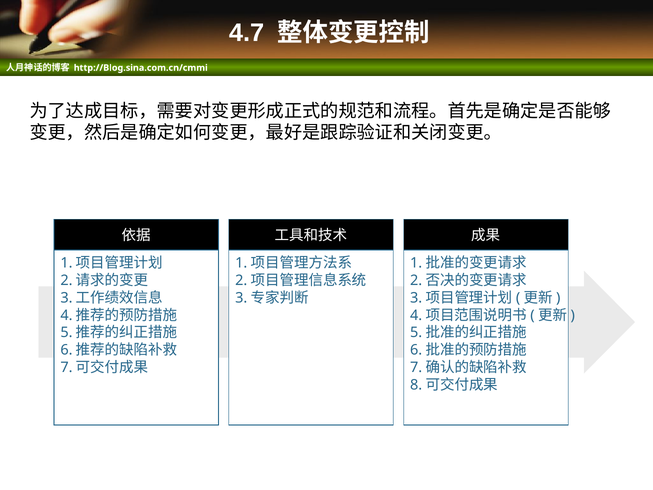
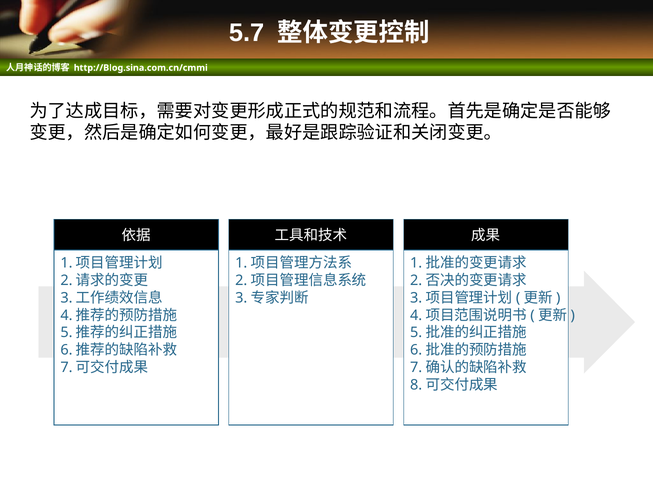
4.7: 4.7 -> 5.7
